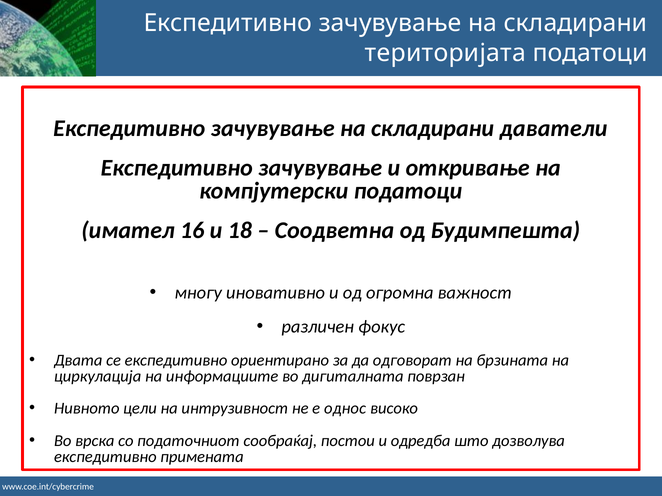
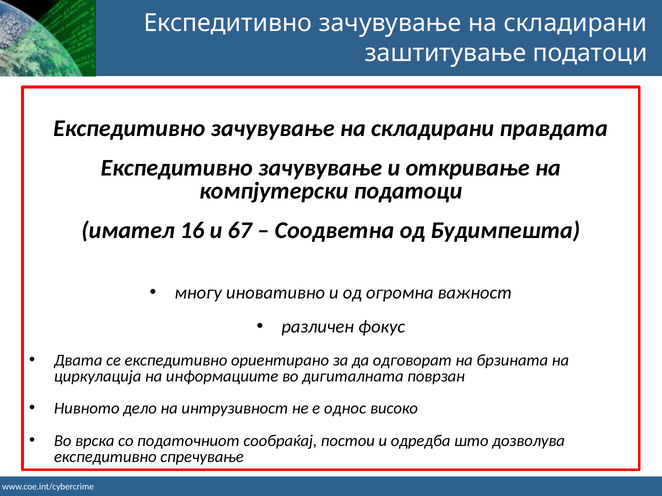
територијата: територијата -> заштитување
даватели: даватели -> правдата
18: 18 -> 67
цели: цели -> дело
примената: примената -> спречување
